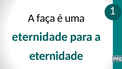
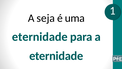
faça: faça -> seja
